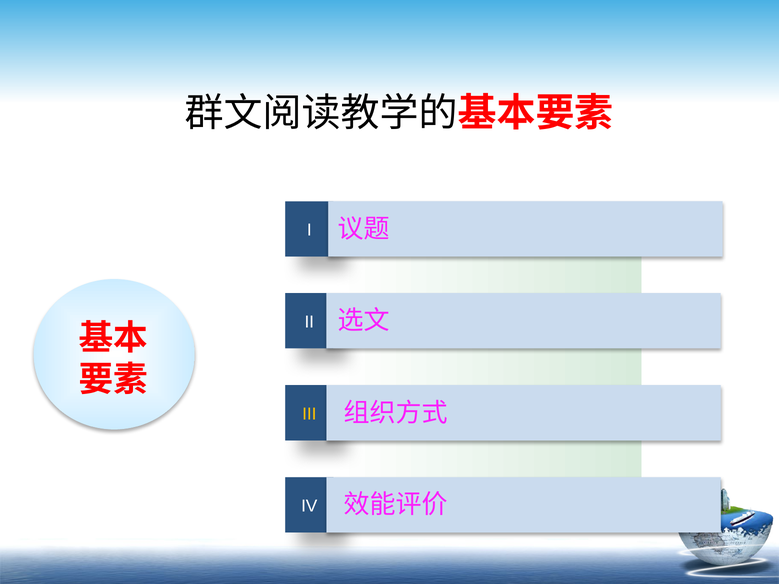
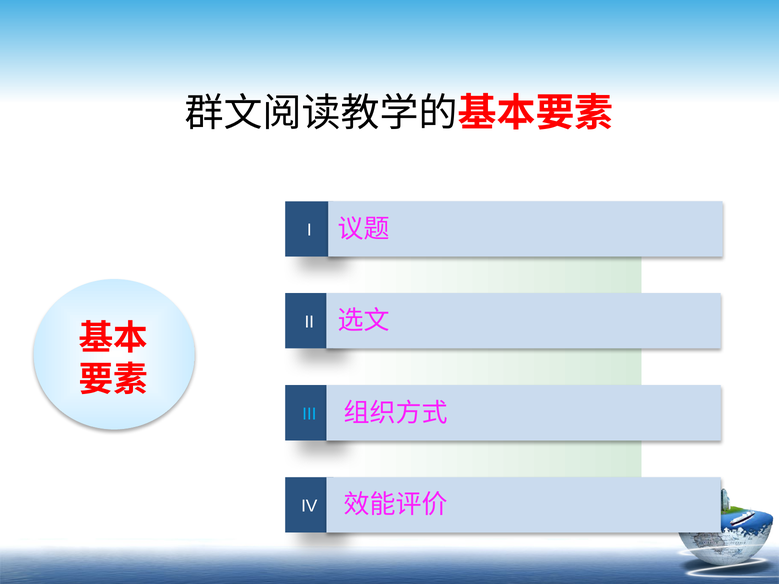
III colour: yellow -> light blue
